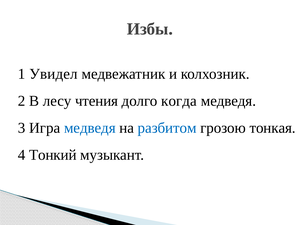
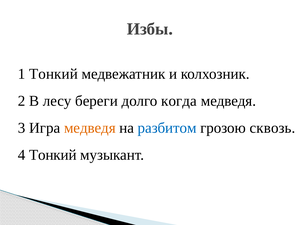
1 Увидел: Увидел -> Тонкий
чтения: чтения -> береги
медведя at (90, 128) colour: blue -> orange
тонкая: тонкая -> сквозь
